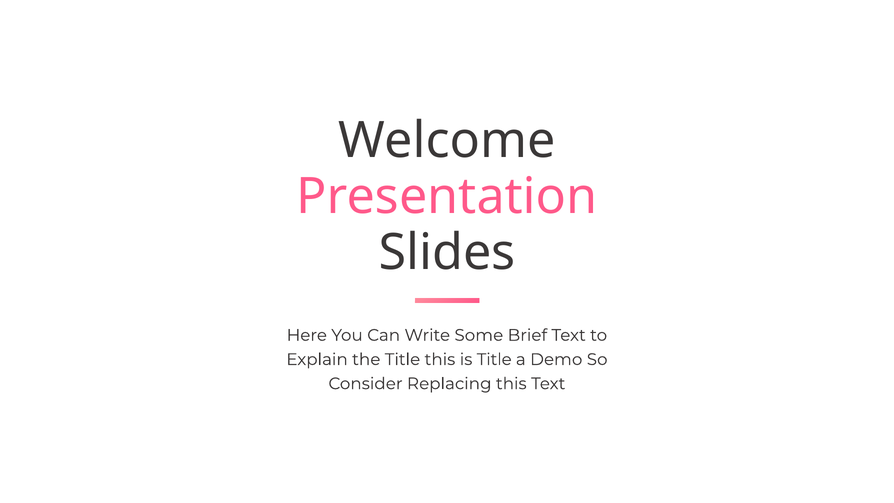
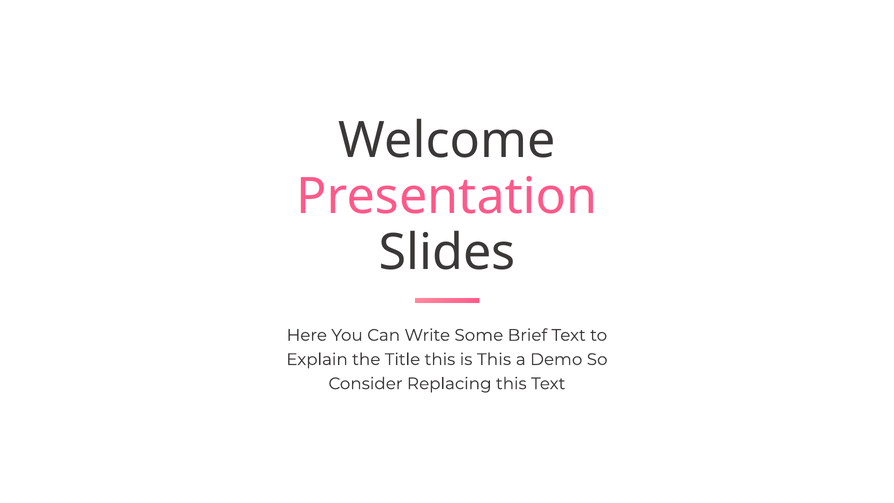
is Title: Title -> This
